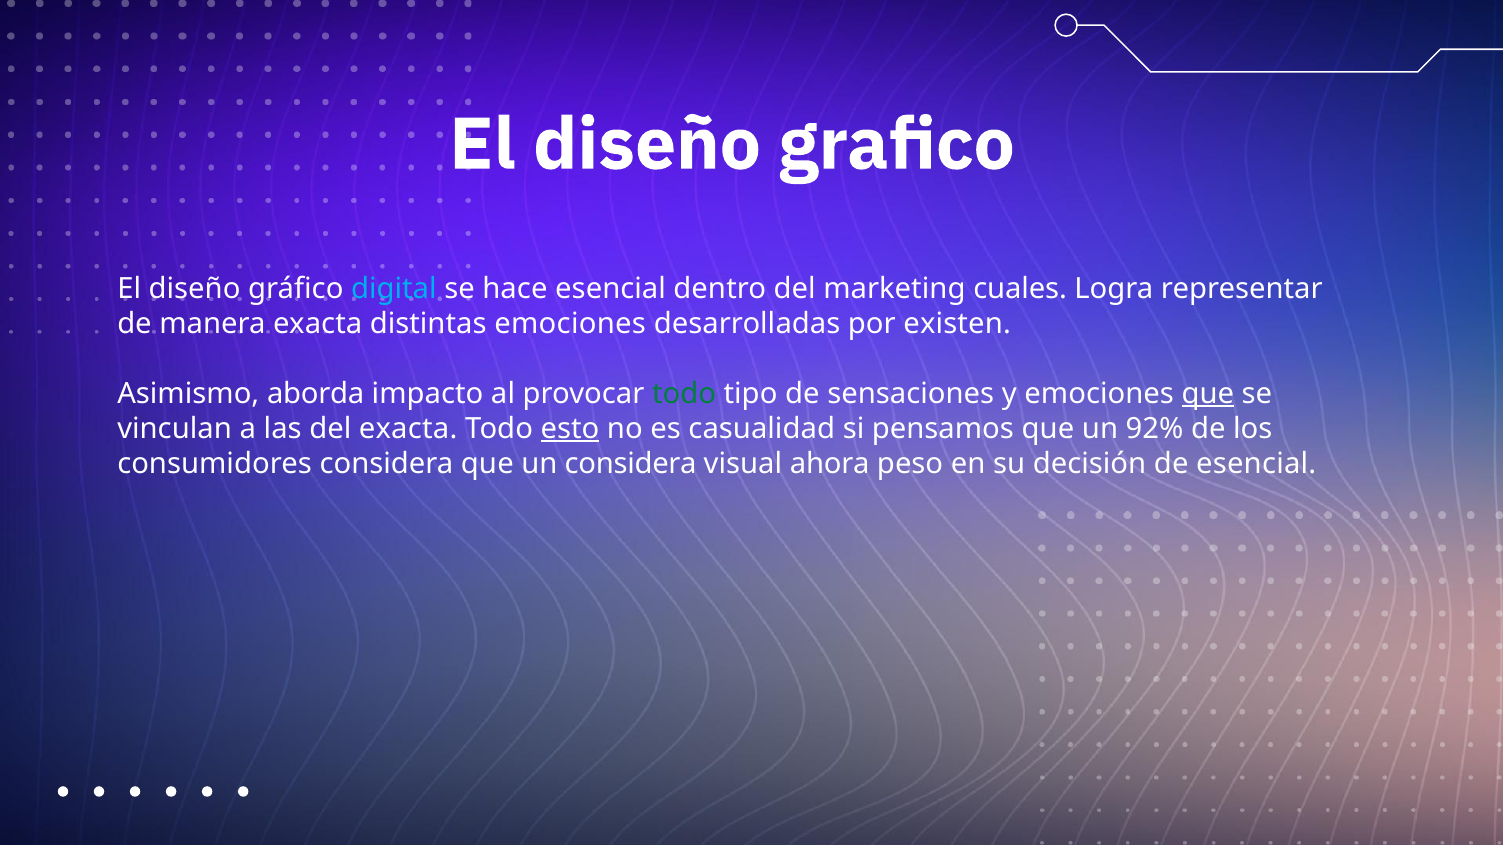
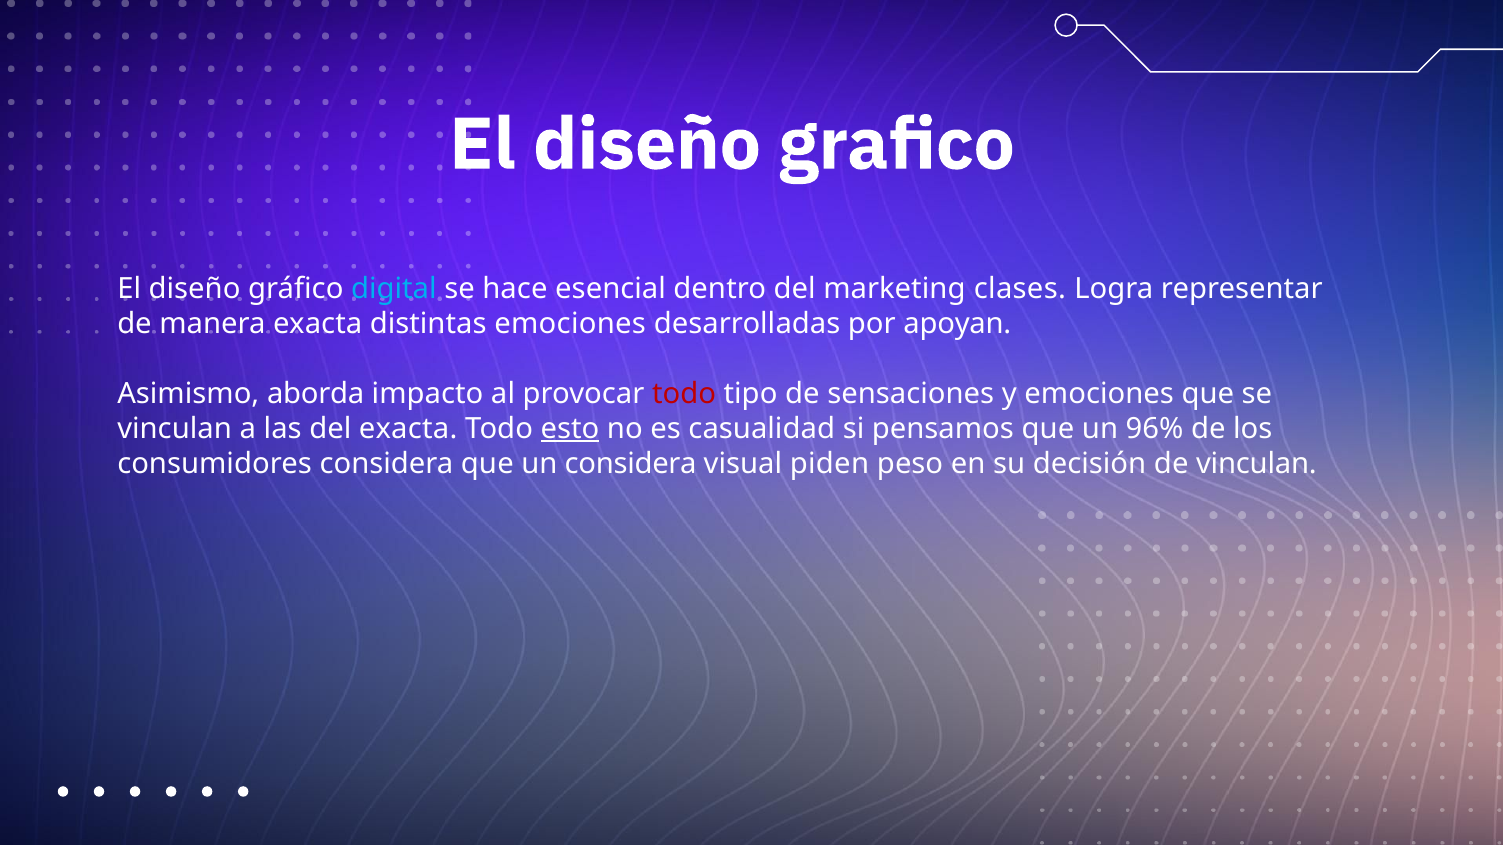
cuales: cuales -> clases
existen: existen -> apoyan
todo at (684, 394) colour: green -> red
que at (1208, 394) underline: present -> none
92%: 92% -> 96%
ahora: ahora -> piden
de esencial: esencial -> vinculan
